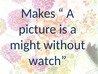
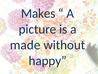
might: might -> made
watch: watch -> happy
